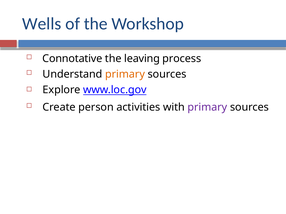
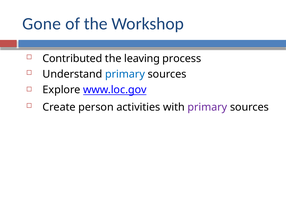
Wells: Wells -> Gone
Connotative: Connotative -> Contributed
primary at (125, 74) colour: orange -> blue
